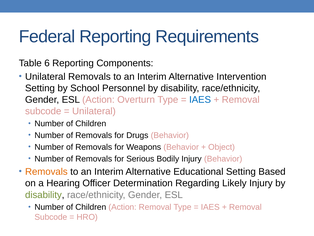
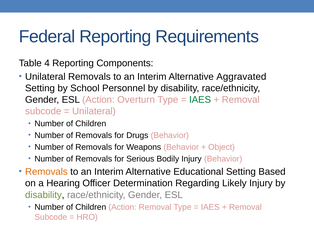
6: 6 -> 4
Intervention: Intervention -> Aggravated
IAES at (200, 100) colour: blue -> green
